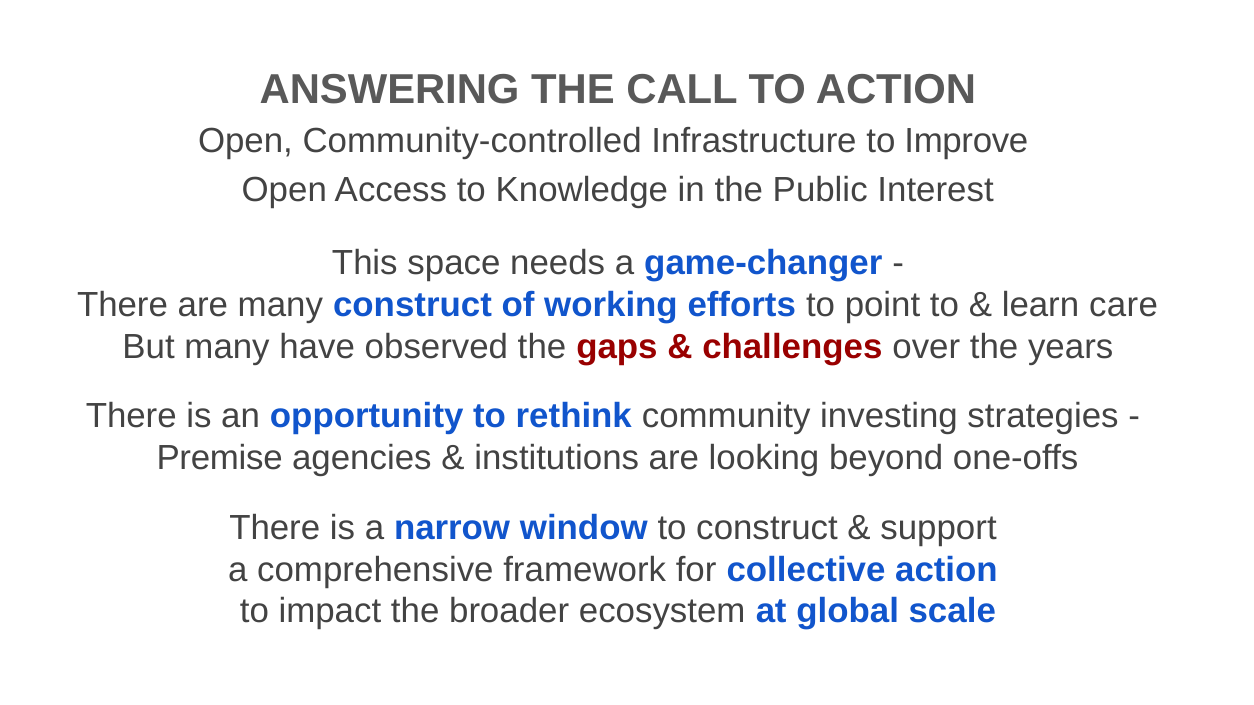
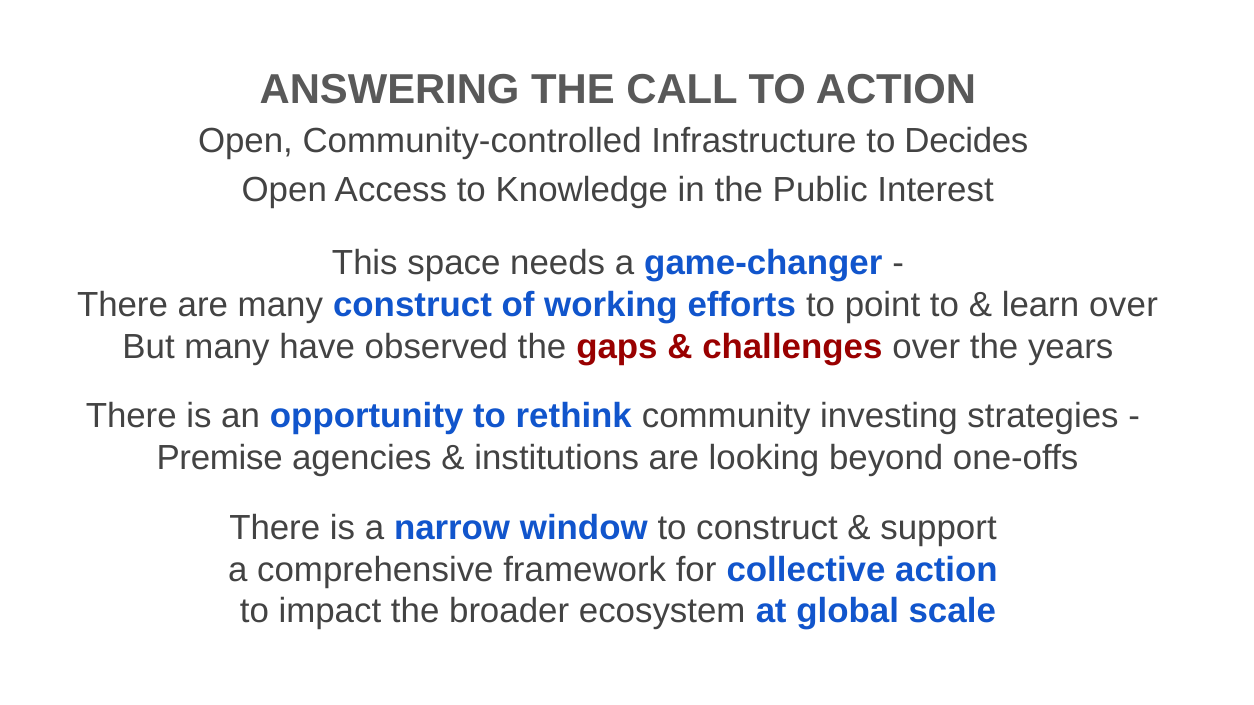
Improve: Improve -> Decides
learn care: care -> over
